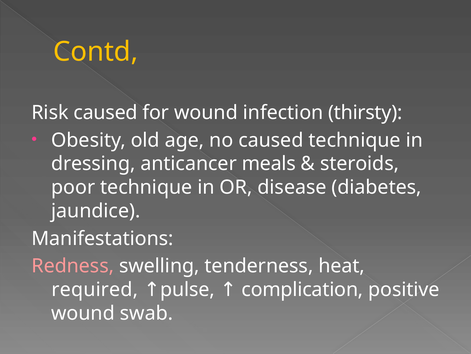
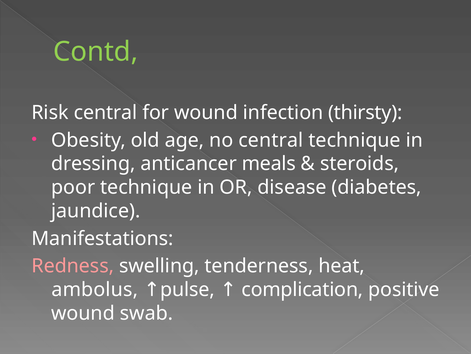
Contd colour: yellow -> light green
Risk caused: caused -> central
no caused: caused -> central
required: required -> ambolus
